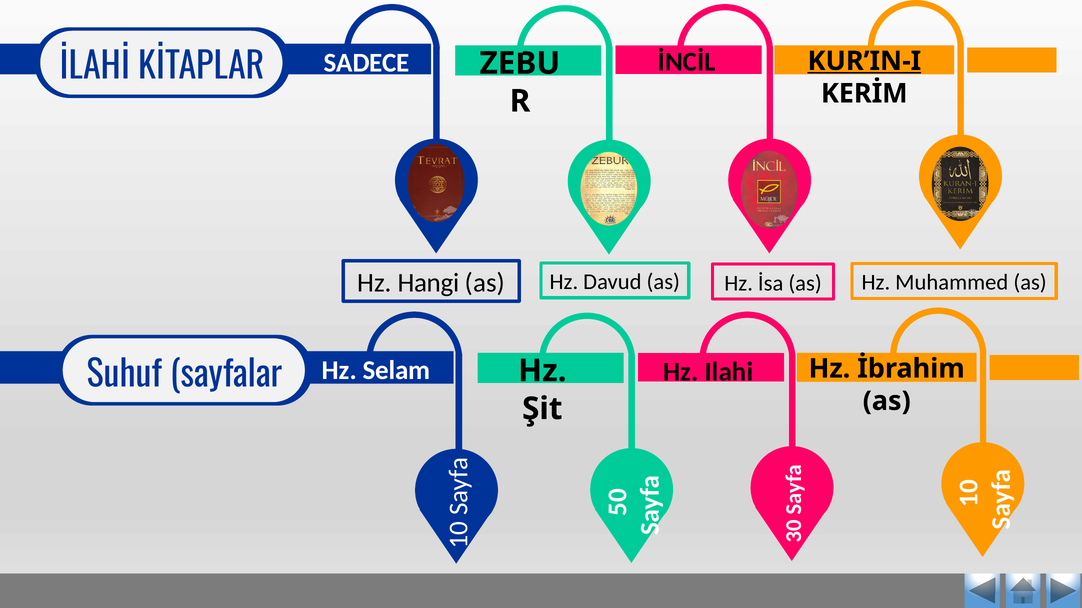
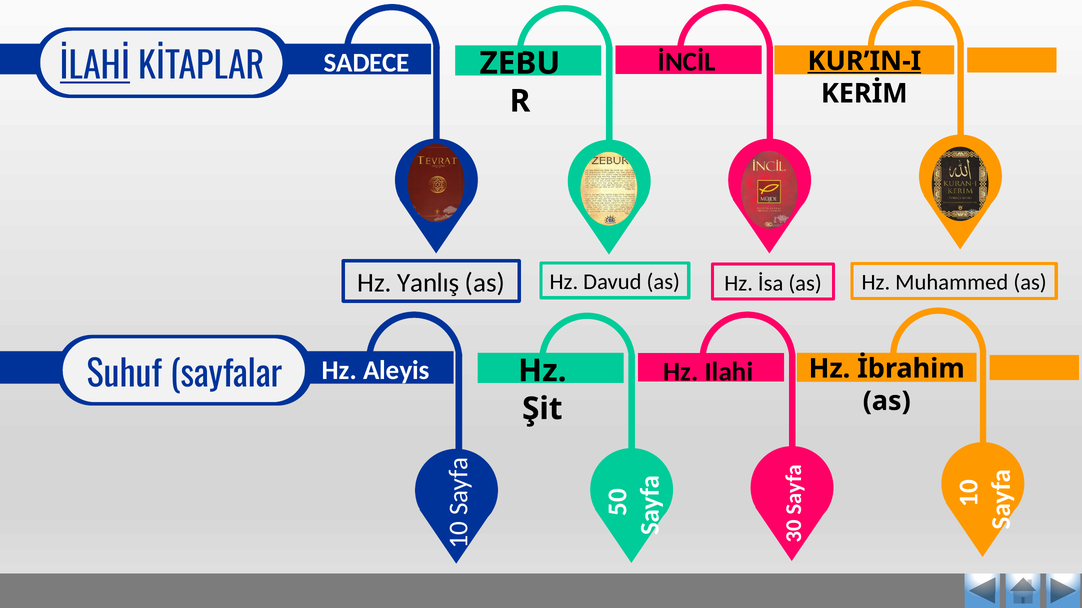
İLAHİ underline: none -> present
Hangi: Hangi -> Yanlış
Selam: Selam -> Aleyis
